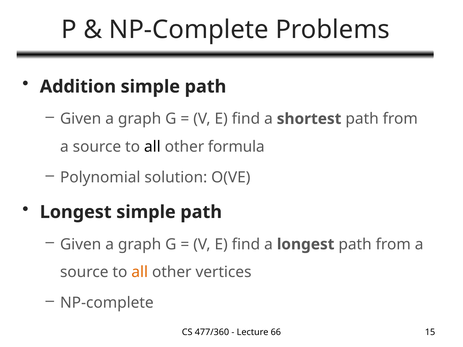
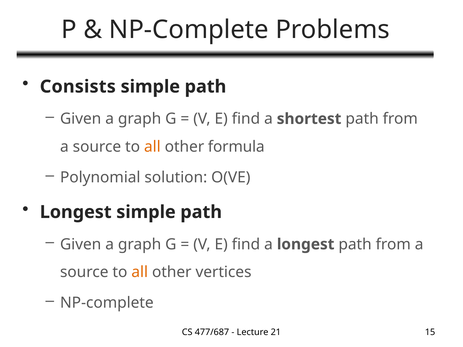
Addition: Addition -> Consists
all at (152, 147) colour: black -> orange
477/360: 477/360 -> 477/687
66: 66 -> 21
